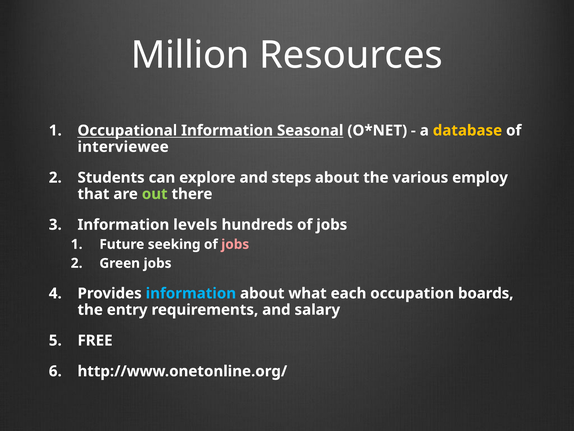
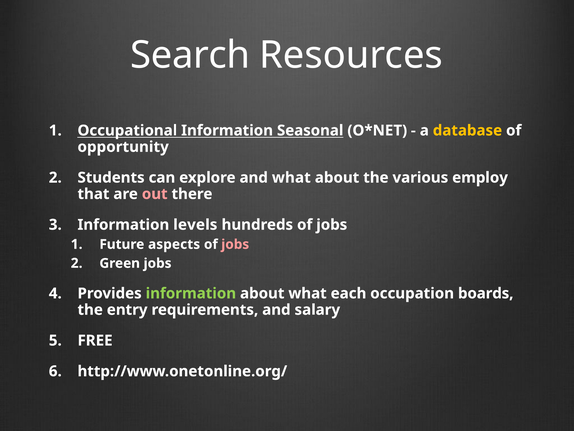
Million: Million -> Search
interviewee: interviewee -> opportunity
and steps: steps -> what
out colour: light green -> pink
seeking: seeking -> aspects
information at (191, 293) colour: light blue -> light green
